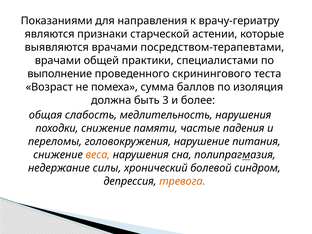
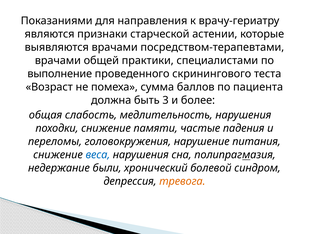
изоляция: изоляция -> пациента
веса colour: orange -> blue
силы: силы -> были
